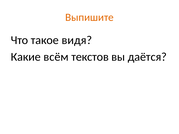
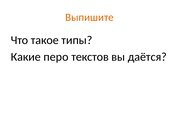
видя: видя -> типы
всём: всём -> перо
